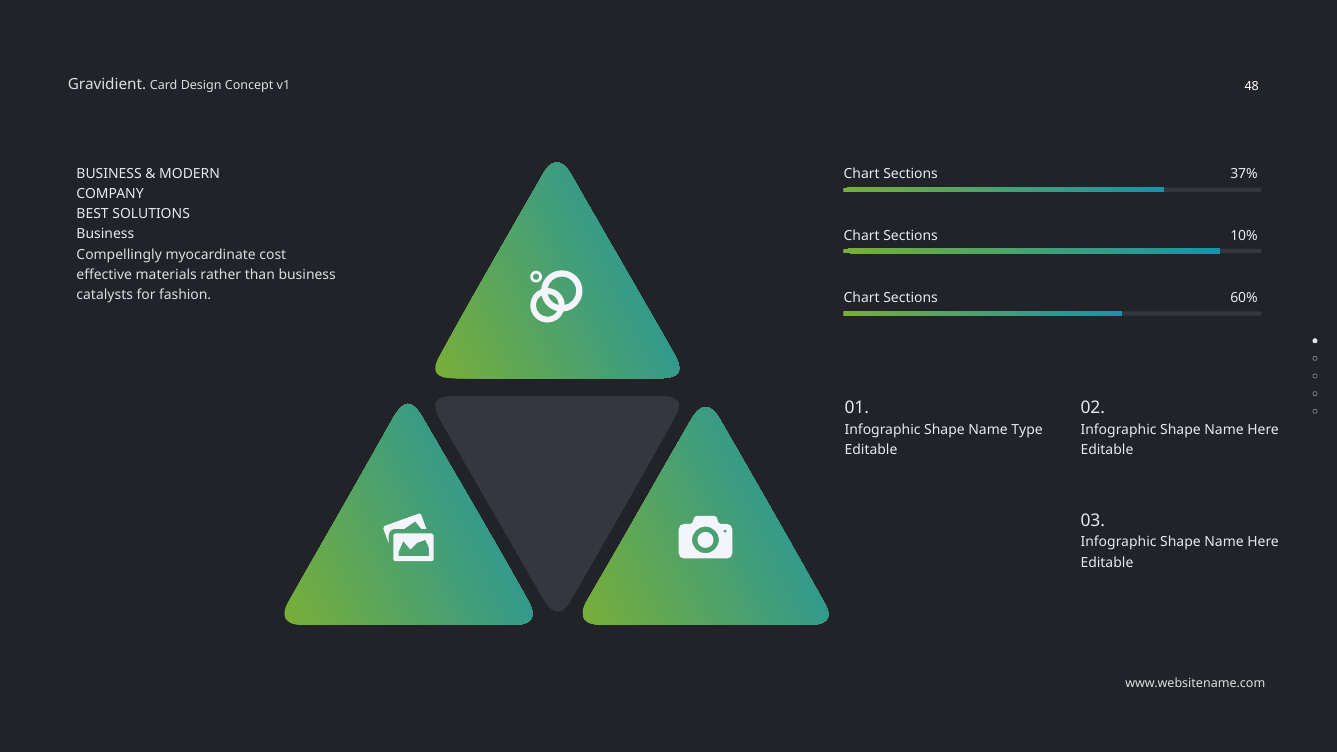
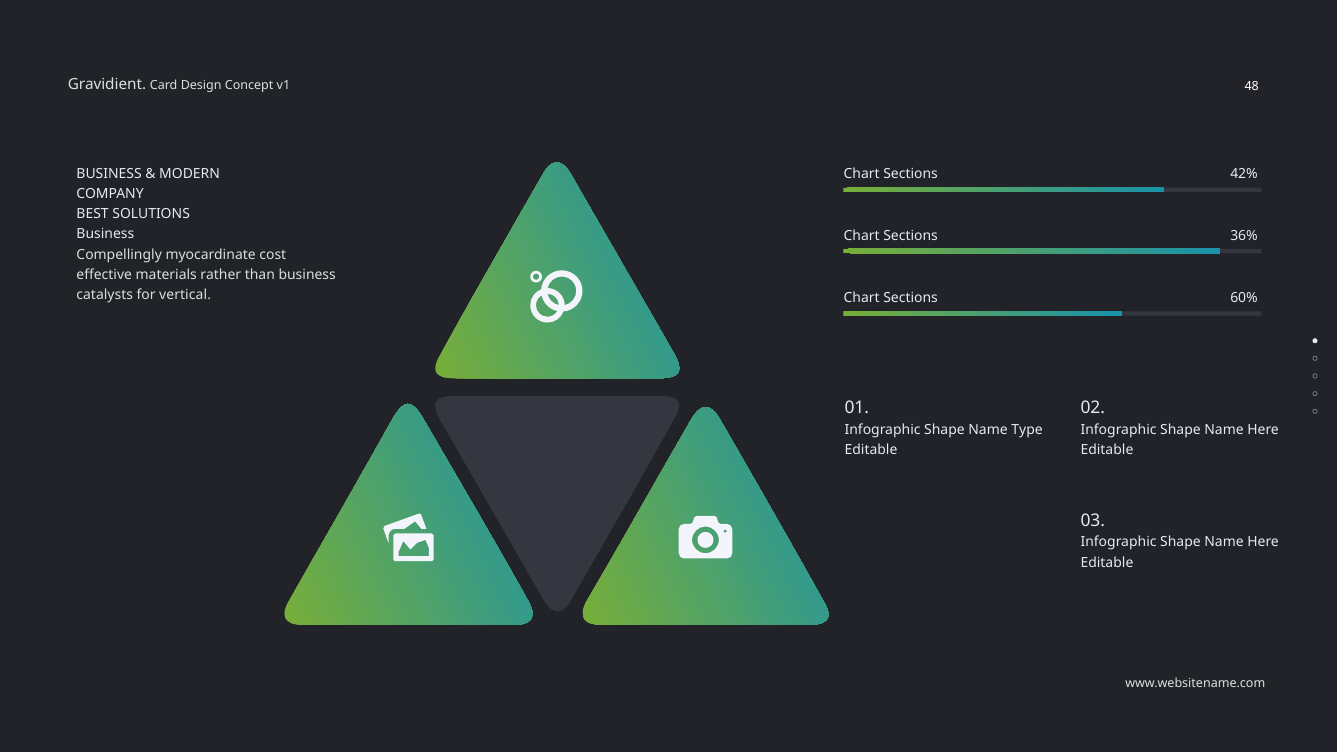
37%: 37% -> 42%
10%: 10% -> 36%
fashion: fashion -> vertical
